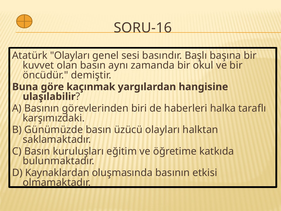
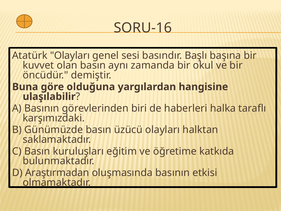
kaçınmak: kaçınmak -> olduğuna
Kaynaklardan: Kaynaklardan -> Araştırmadan
